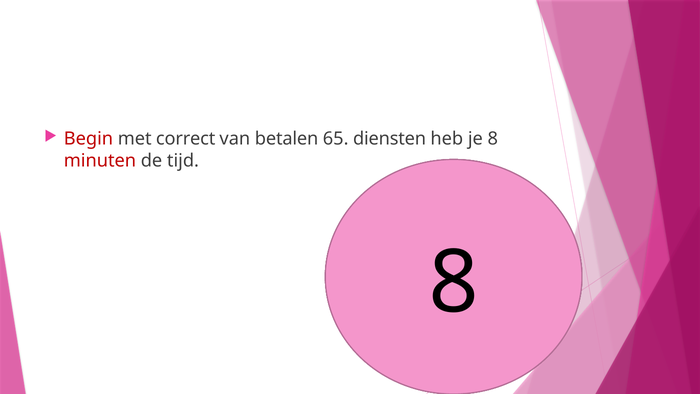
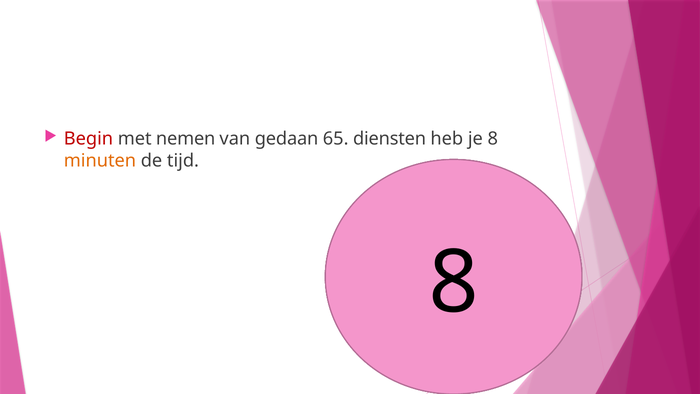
correct: correct -> nemen
betalen: betalen -> gedaan
minuten colour: red -> orange
